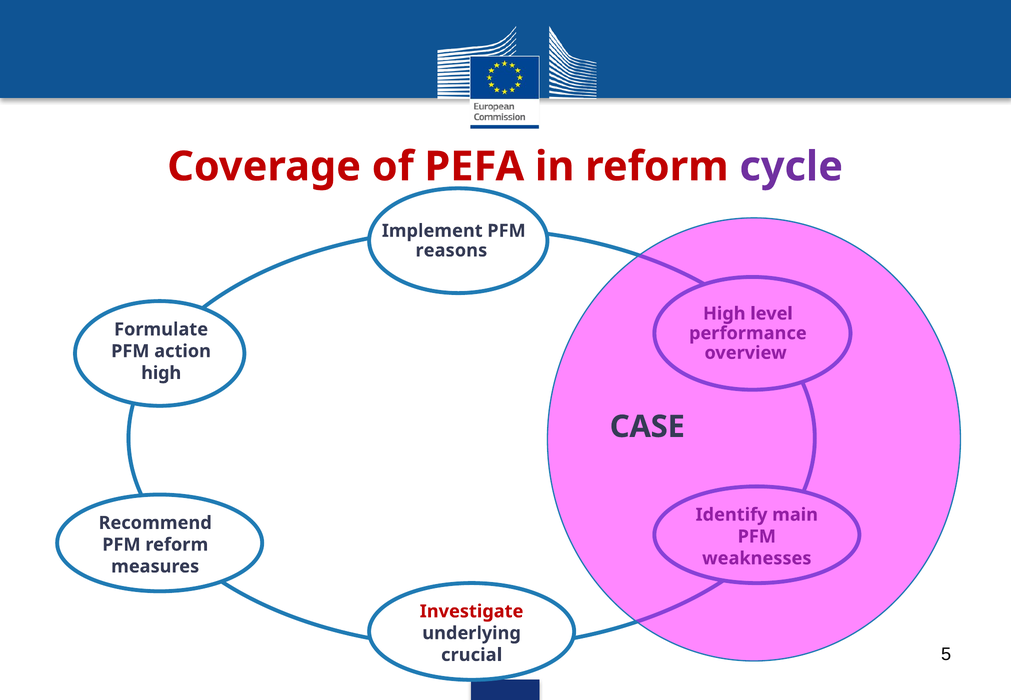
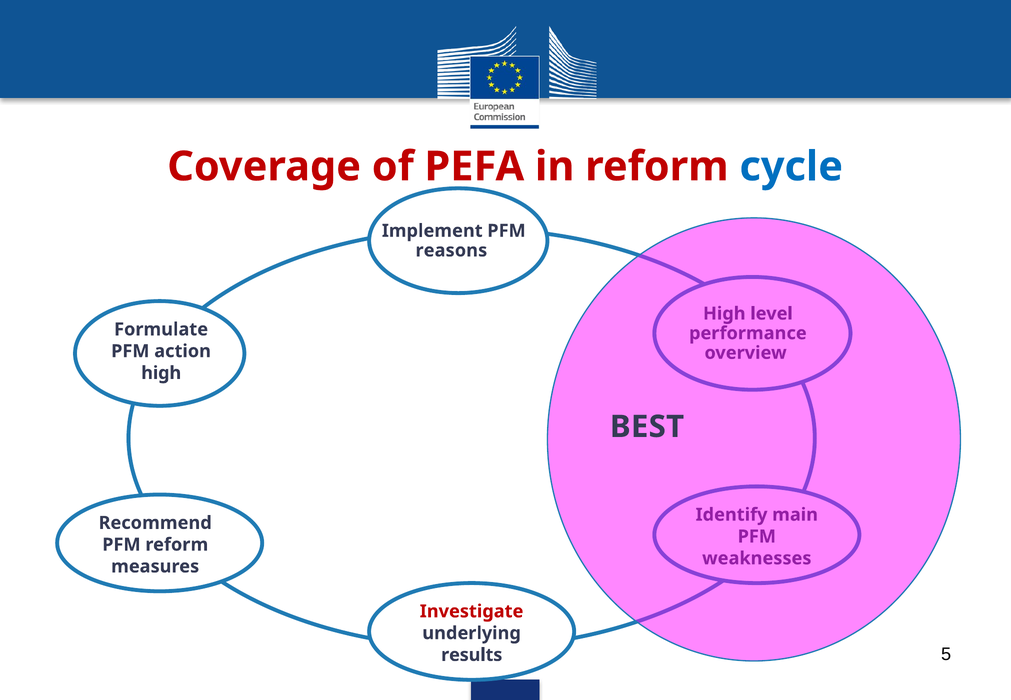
cycle colour: purple -> blue
CASE: CASE -> BEST
crucial: crucial -> results
